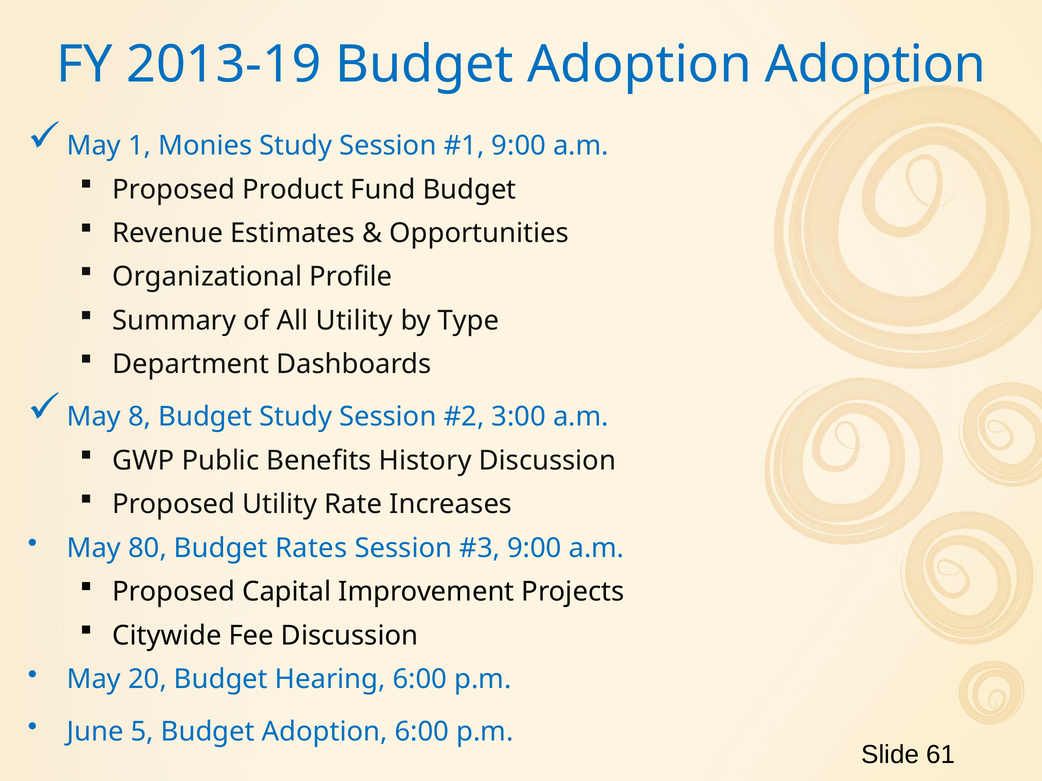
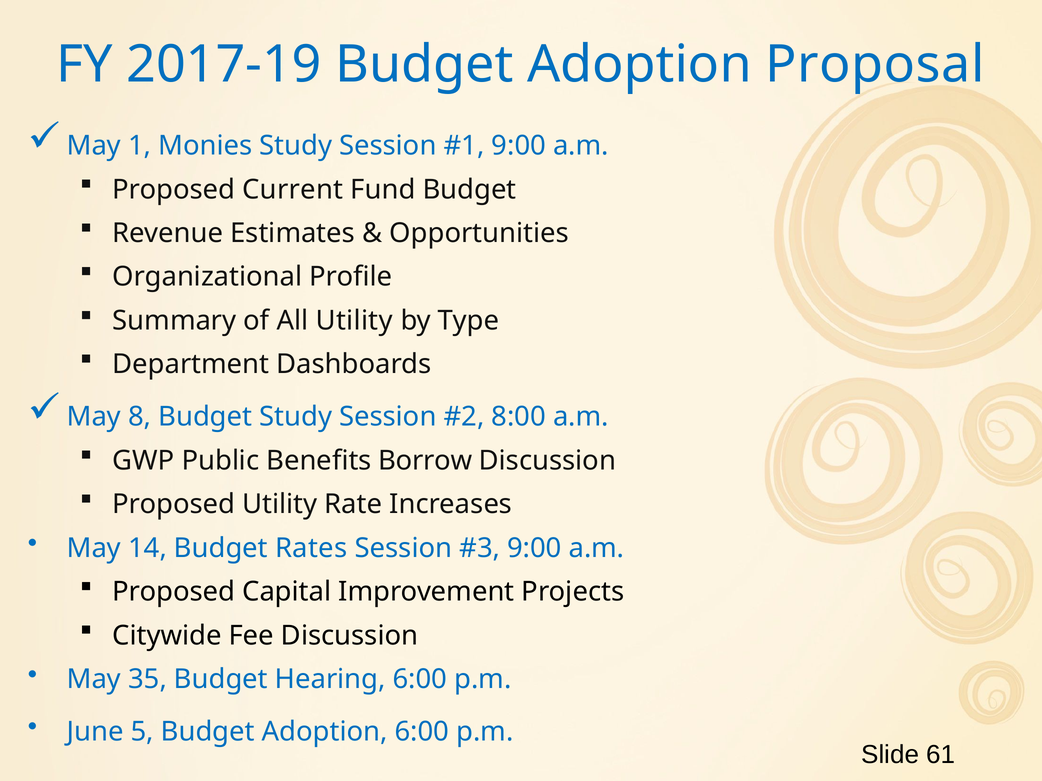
2013-19: 2013-19 -> 2017-19
Adoption Adoption: Adoption -> Proposal
Product: Product -> Current
3:00: 3:00 -> 8:00
History: History -> Borrow
80: 80 -> 14
20: 20 -> 35
